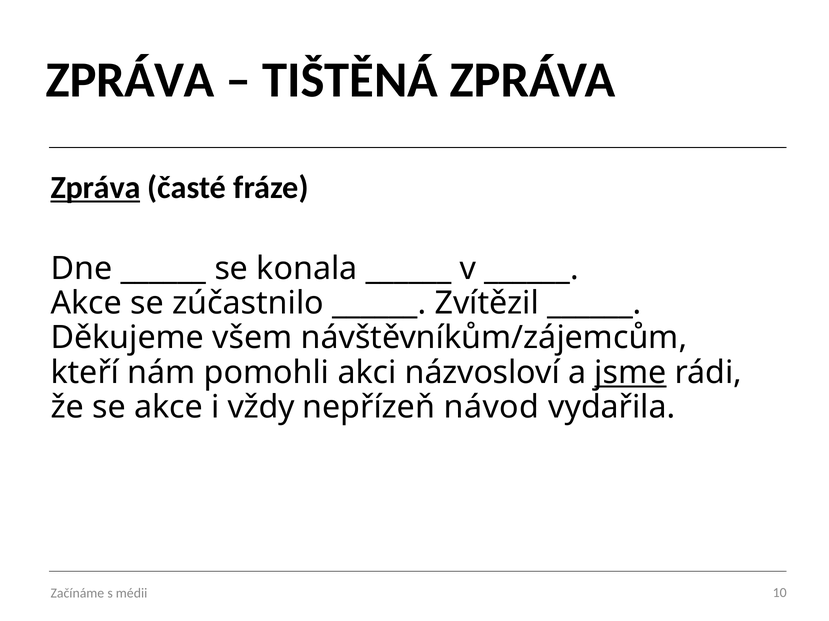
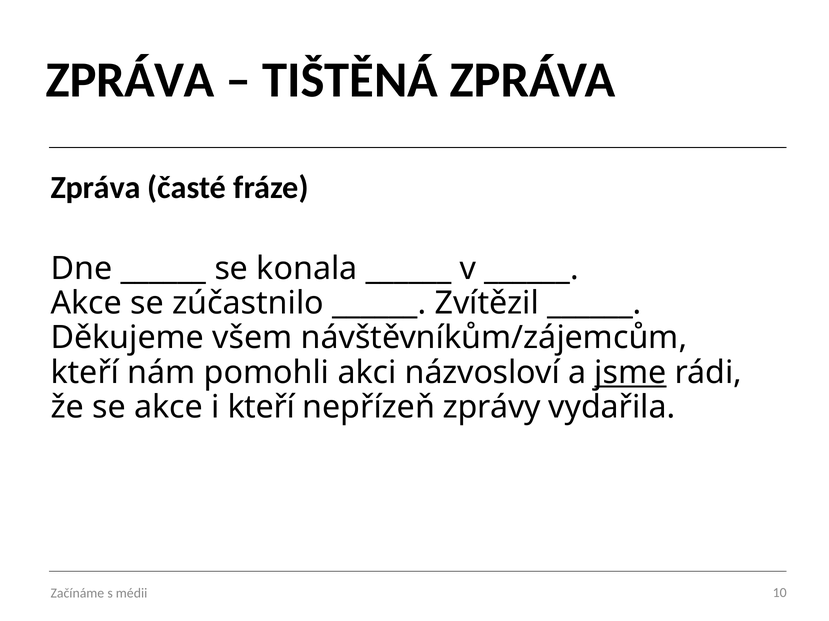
Zpráva at (96, 188) underline: present -> none
i vždy: vždy -> kteří
návod: návod -> zprávy
